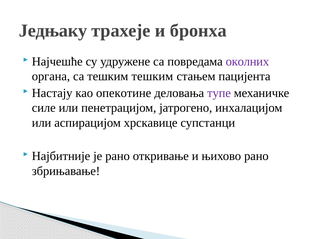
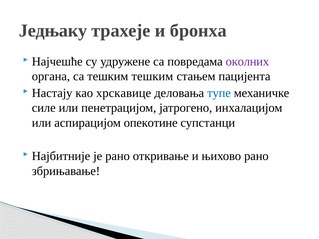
опекотине: опекотине -> хрскавице
тупе colour: purple -> blue
хрскавице: хрскавице -> опекотине
